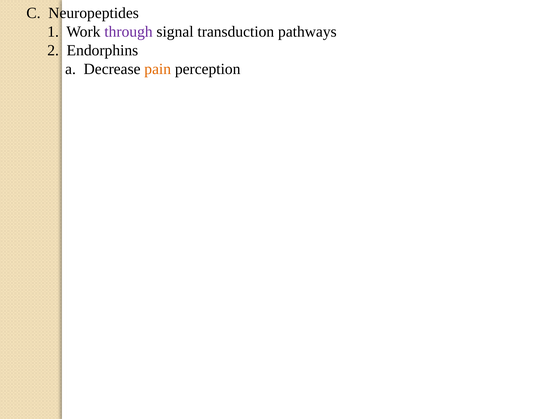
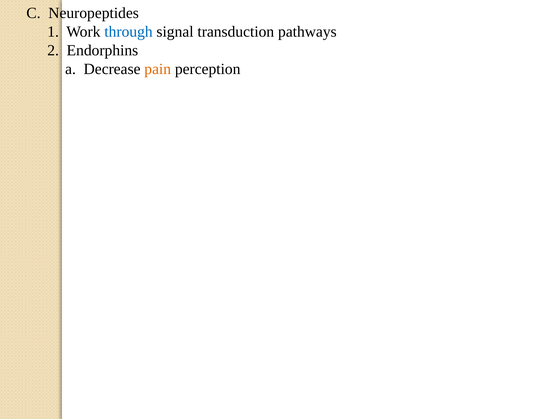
through colour: purple -> blue
